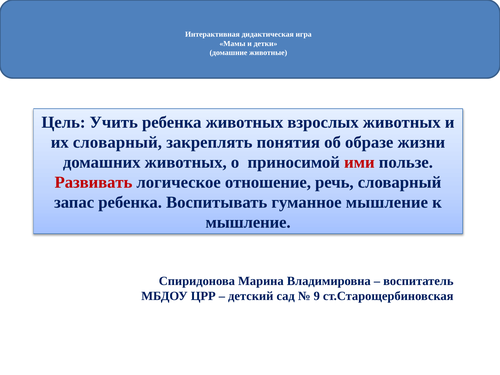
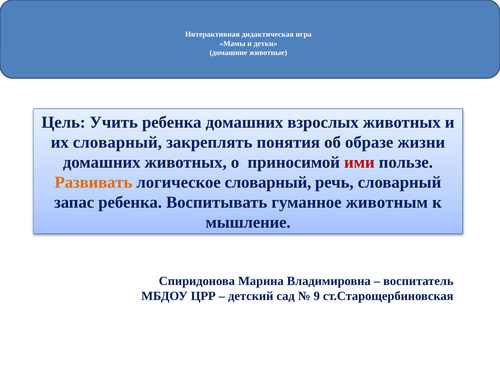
ребенка животных: животных -> домашних
Развивать colour: red -> orange
логическое отношение: отношение -> словарный
гуманное мышление: мышление -> животным
